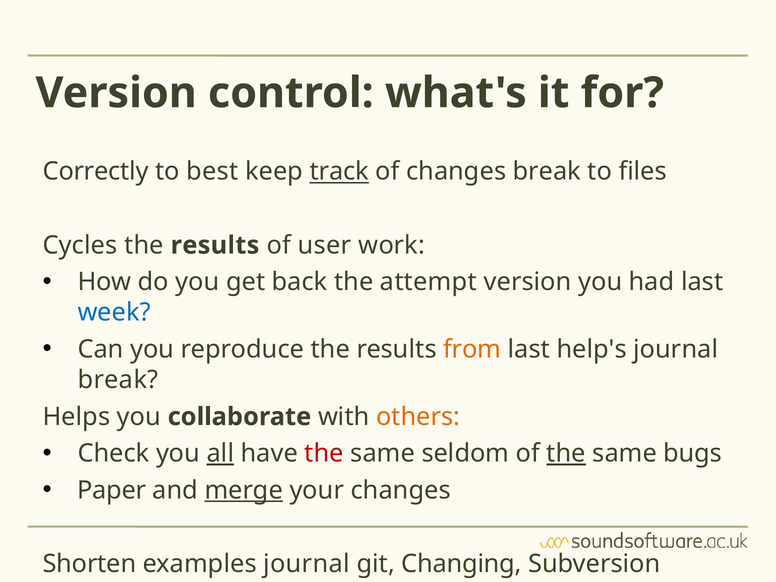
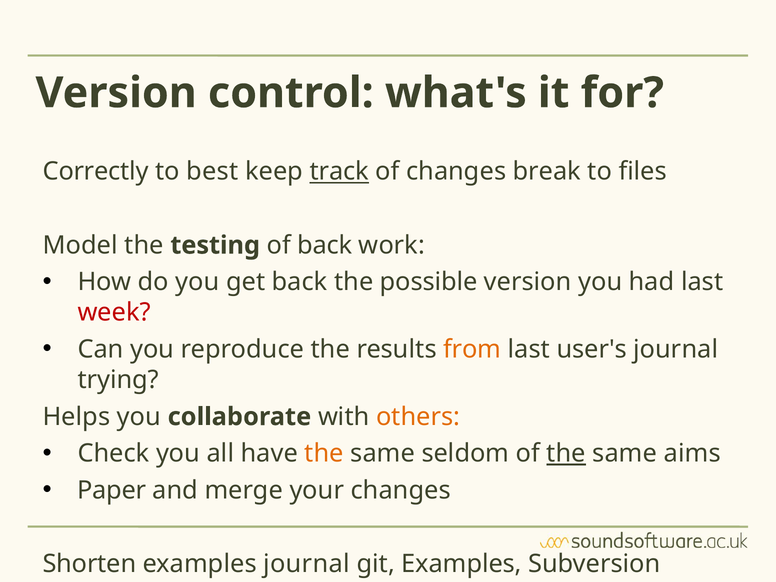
Cycles: Cycles -> Model
results at (215, 245): results -> testing
of user: user -> back
attempt: attempt -> possible
week colour: blue -> red
help's: help's -> user's
break at (118, 380): break -> trying
all underline: present -> none
the at (324, 454) colour: red -> orange
bugs: bugs -> aims
merge underline: present -> none
git Changing: Changing -> Examples
